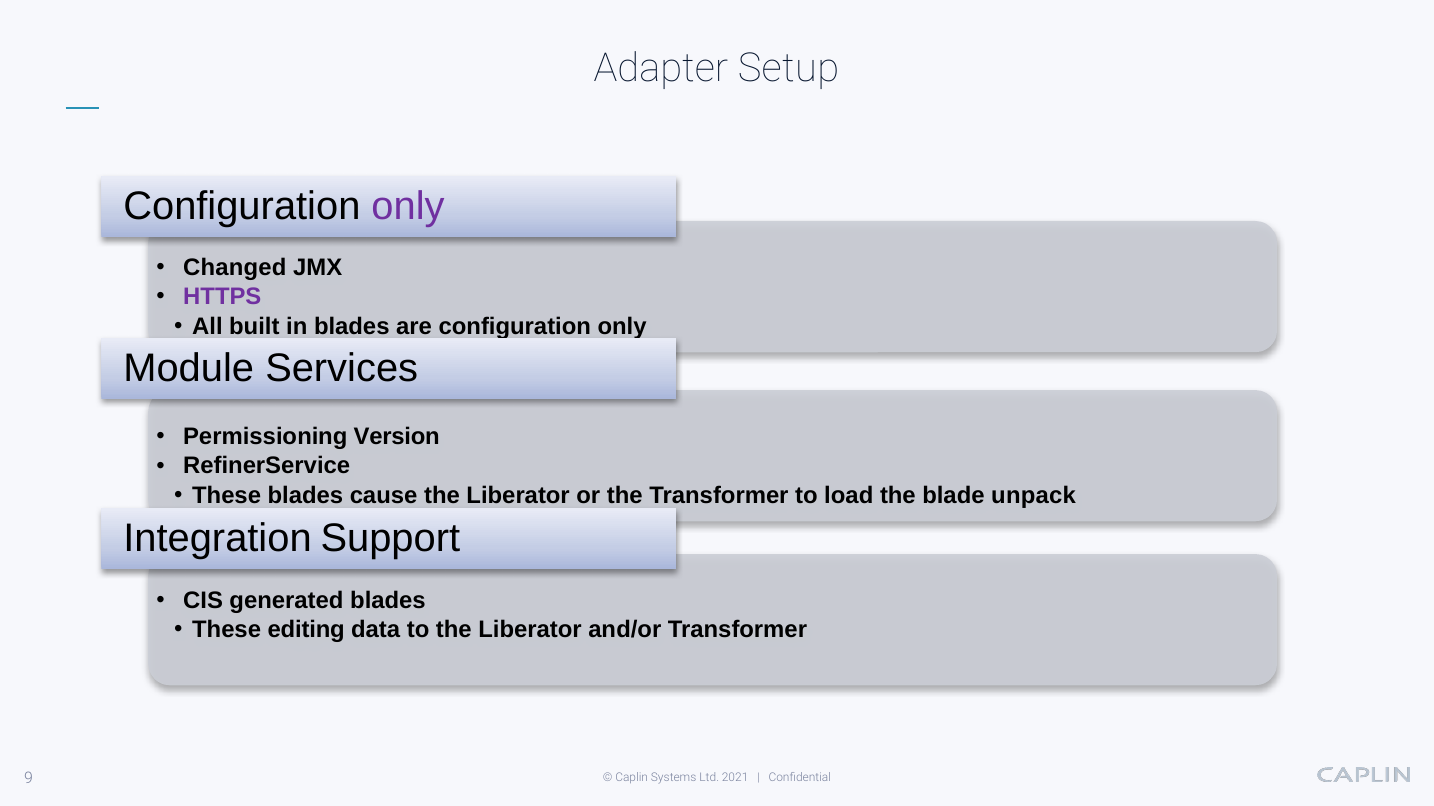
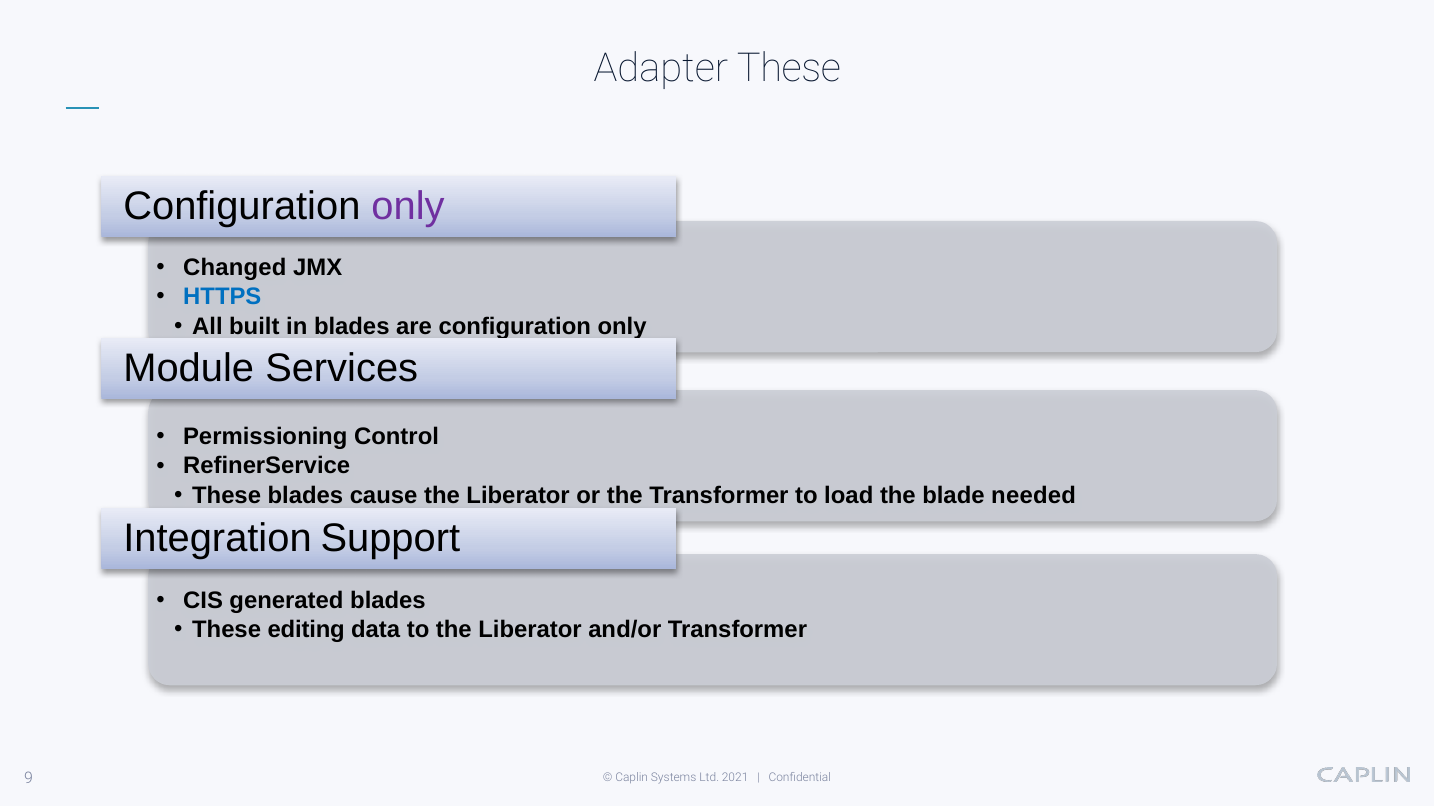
Adapter Setup: Setup -> These
HTTPS colour: purple -> blue
Version: Version -> Control
unpack: unpack -> needed
